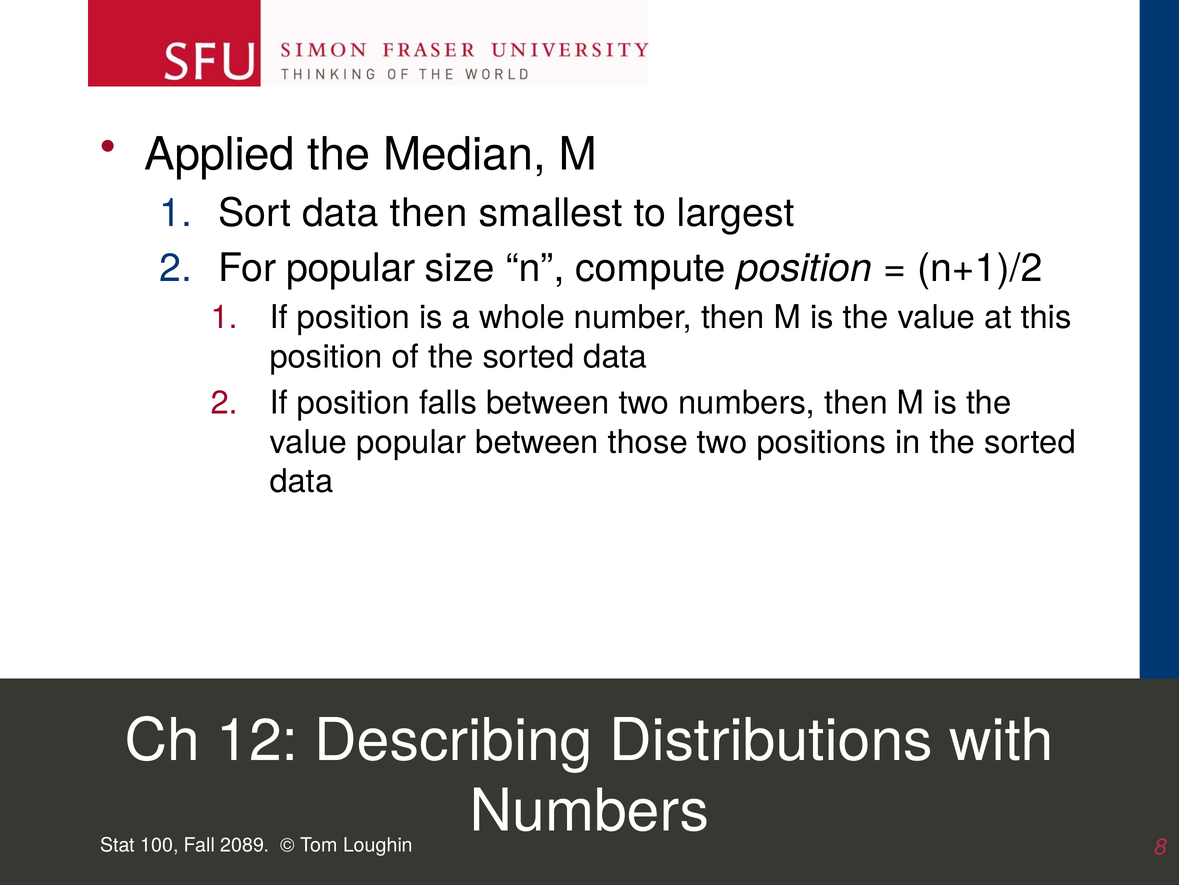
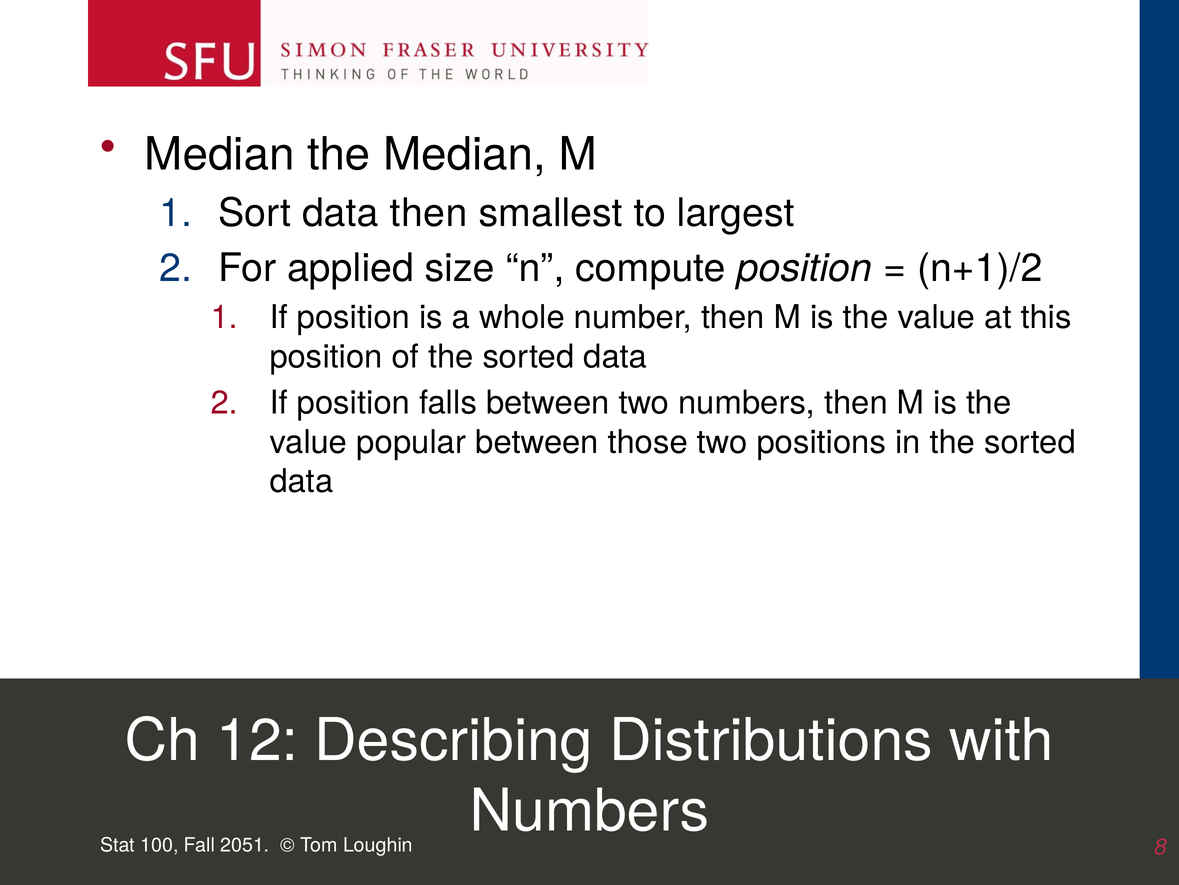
Applied at (220, 155): Applied -> Median
For popular: popular -> applied
2089: 2089 -> 2051
